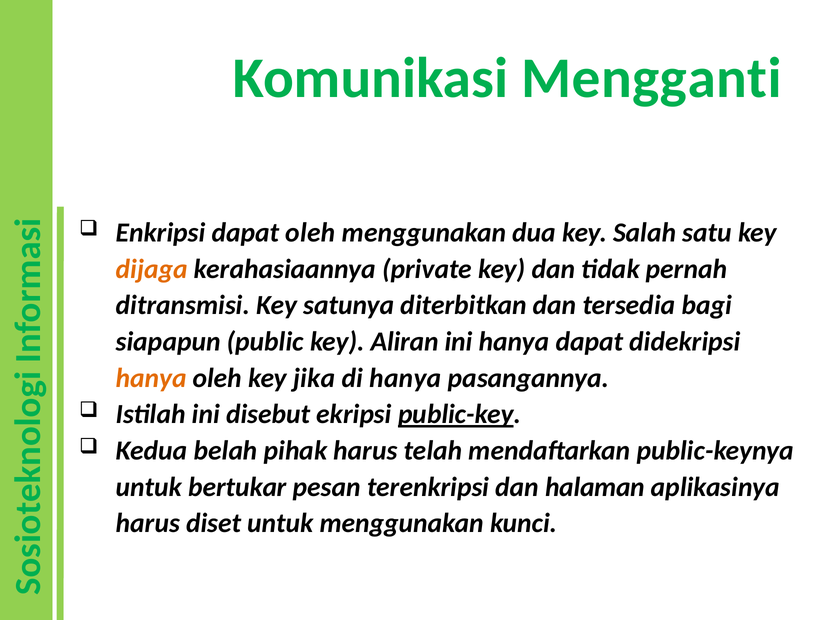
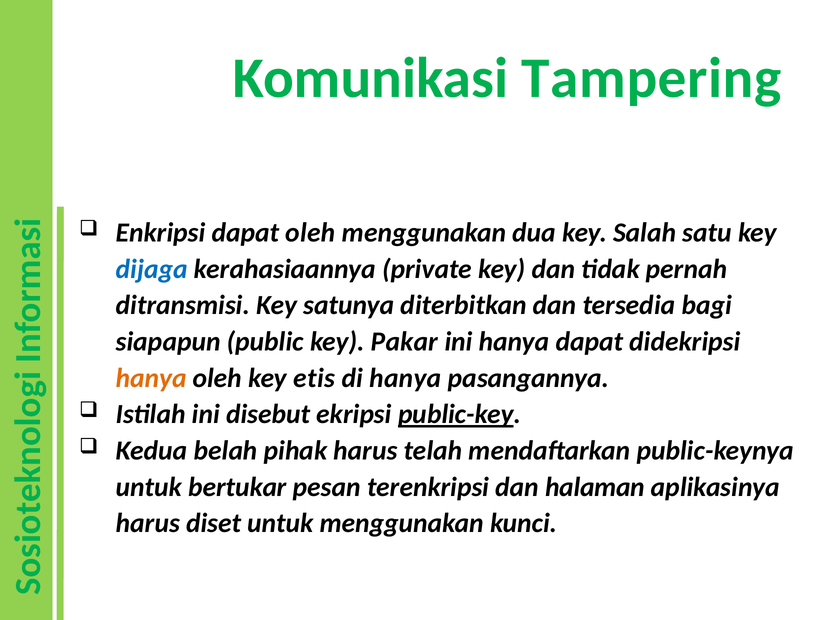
Mengganti: Mengganti -> Tampering
dijaga colour: orange -> blue
Aliran: Aliran -> Pakar
jika: jika -> etis
